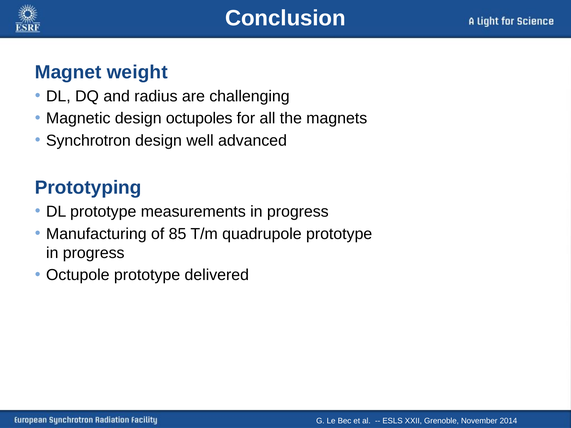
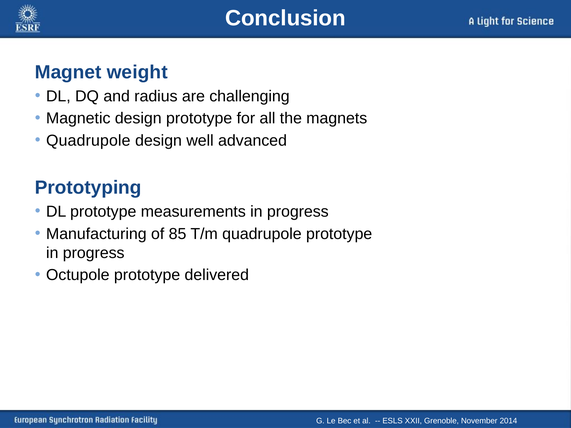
design octupoles: octupoles -> prototype
Synchrotron at (88, 141): Synchrotron -> Quadrupole
